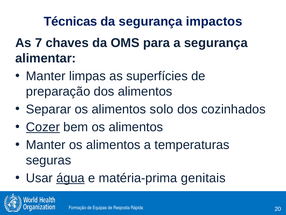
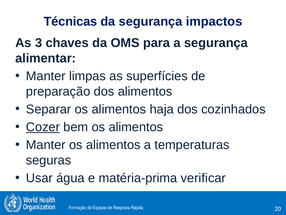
7: 7 -> 3
solo: solo -> haja
água underline: present -> none
genitais: genitais -> verificar
